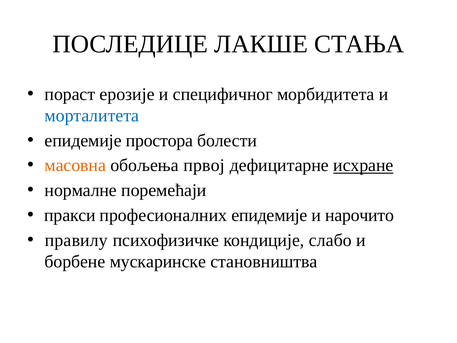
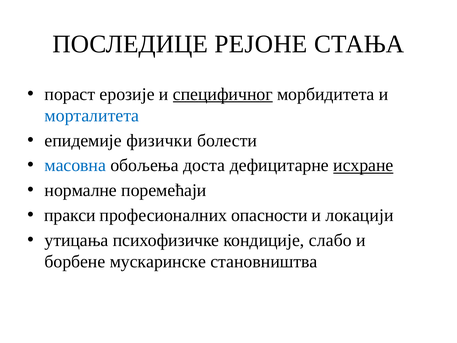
ЛАКШЕ: ЛАКШЕ -> РЕЈОНЕ
специфичног underline: none -> present
простора: простора -> физички
масовна colour: orange -> blue
првој: првој -> доста
професионалних епидемије: епидемије -> опасности
нарочито: нарочито -> локацији
правилу: правилу -> утицања
